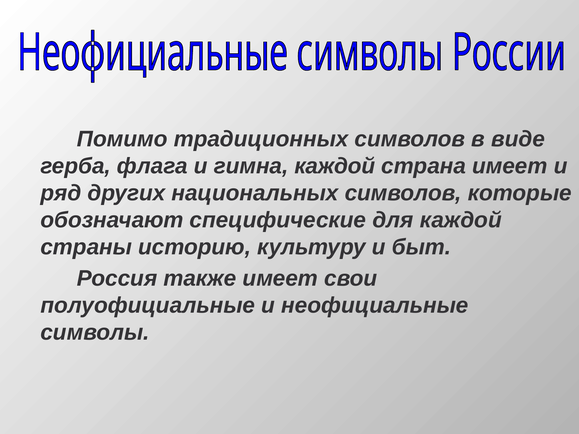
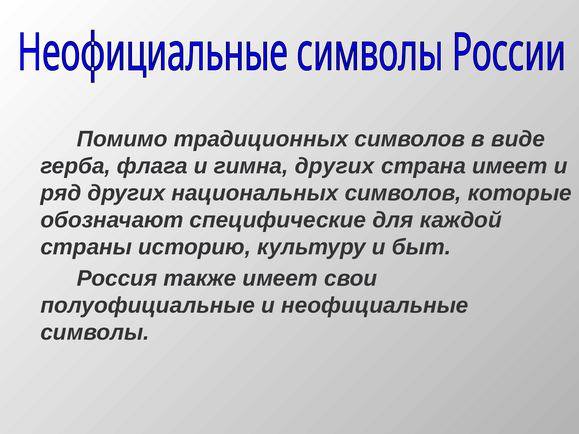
гимна каждой: каждой -> других
